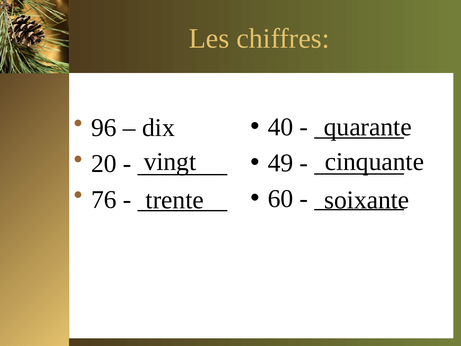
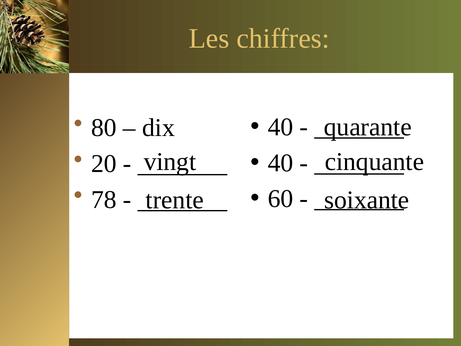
96: 96 -> 80
49 at (280, 163): 49 -> 40
76: 76 -> 78
